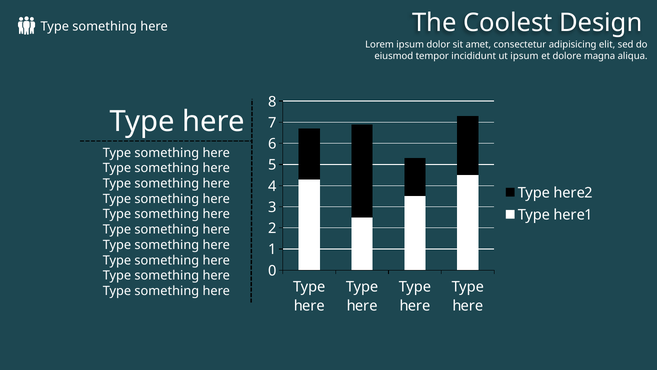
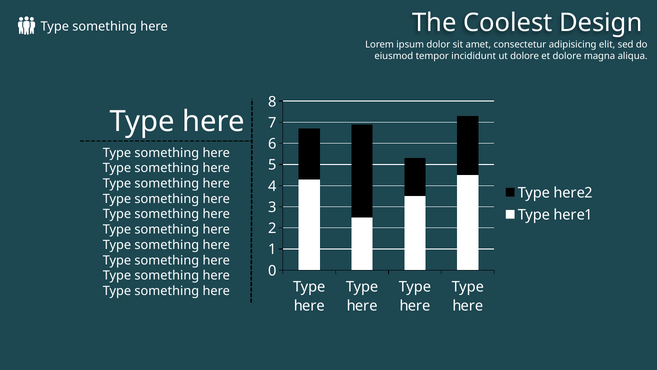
ut ipsum: ipsum -> dolore
